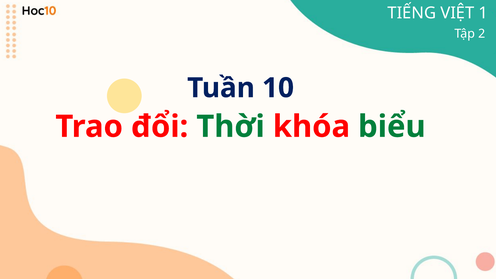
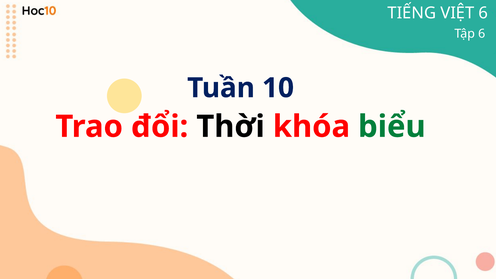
VIỆT 1: 1 -> 6
Tập 2: 2 -> 6
Thời colour: green -> black
